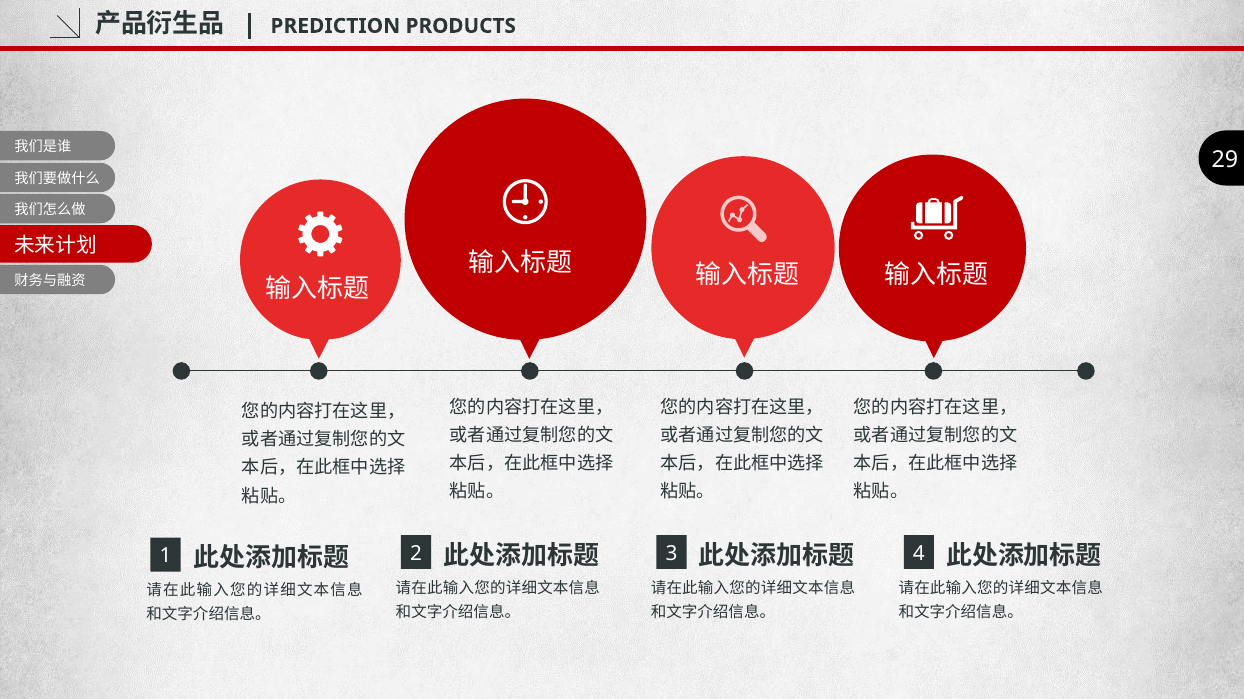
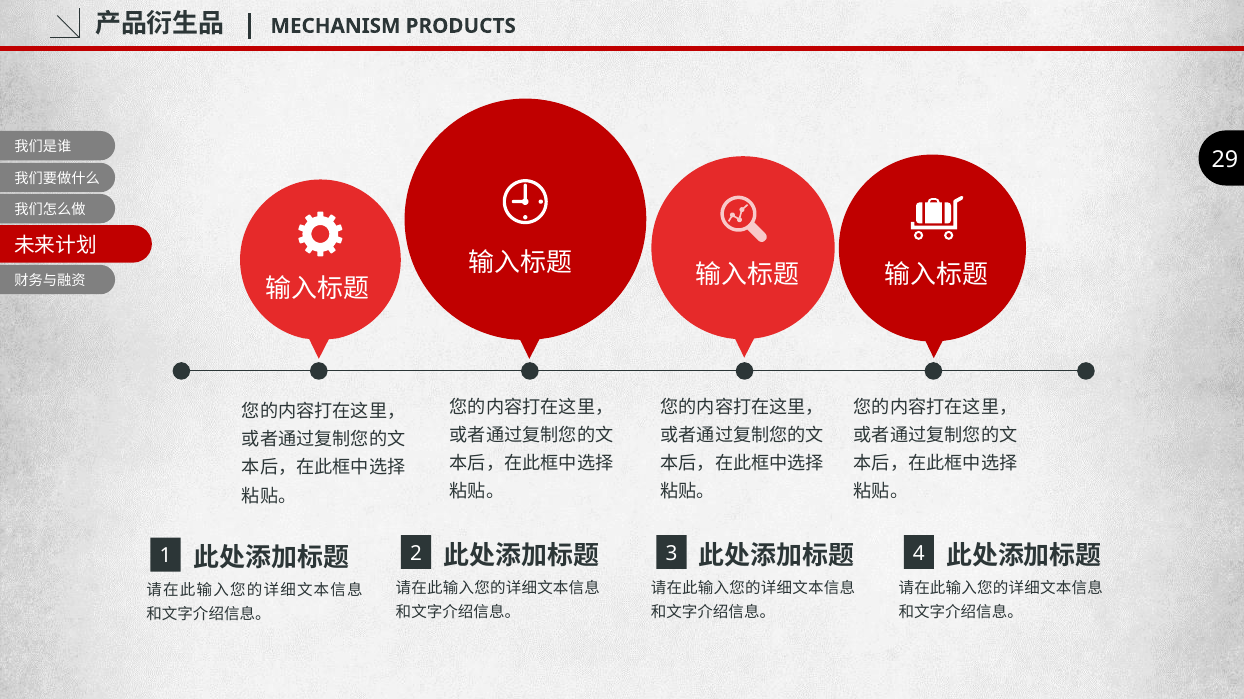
PREDICTION: PREDICTION -> MECHANISM
